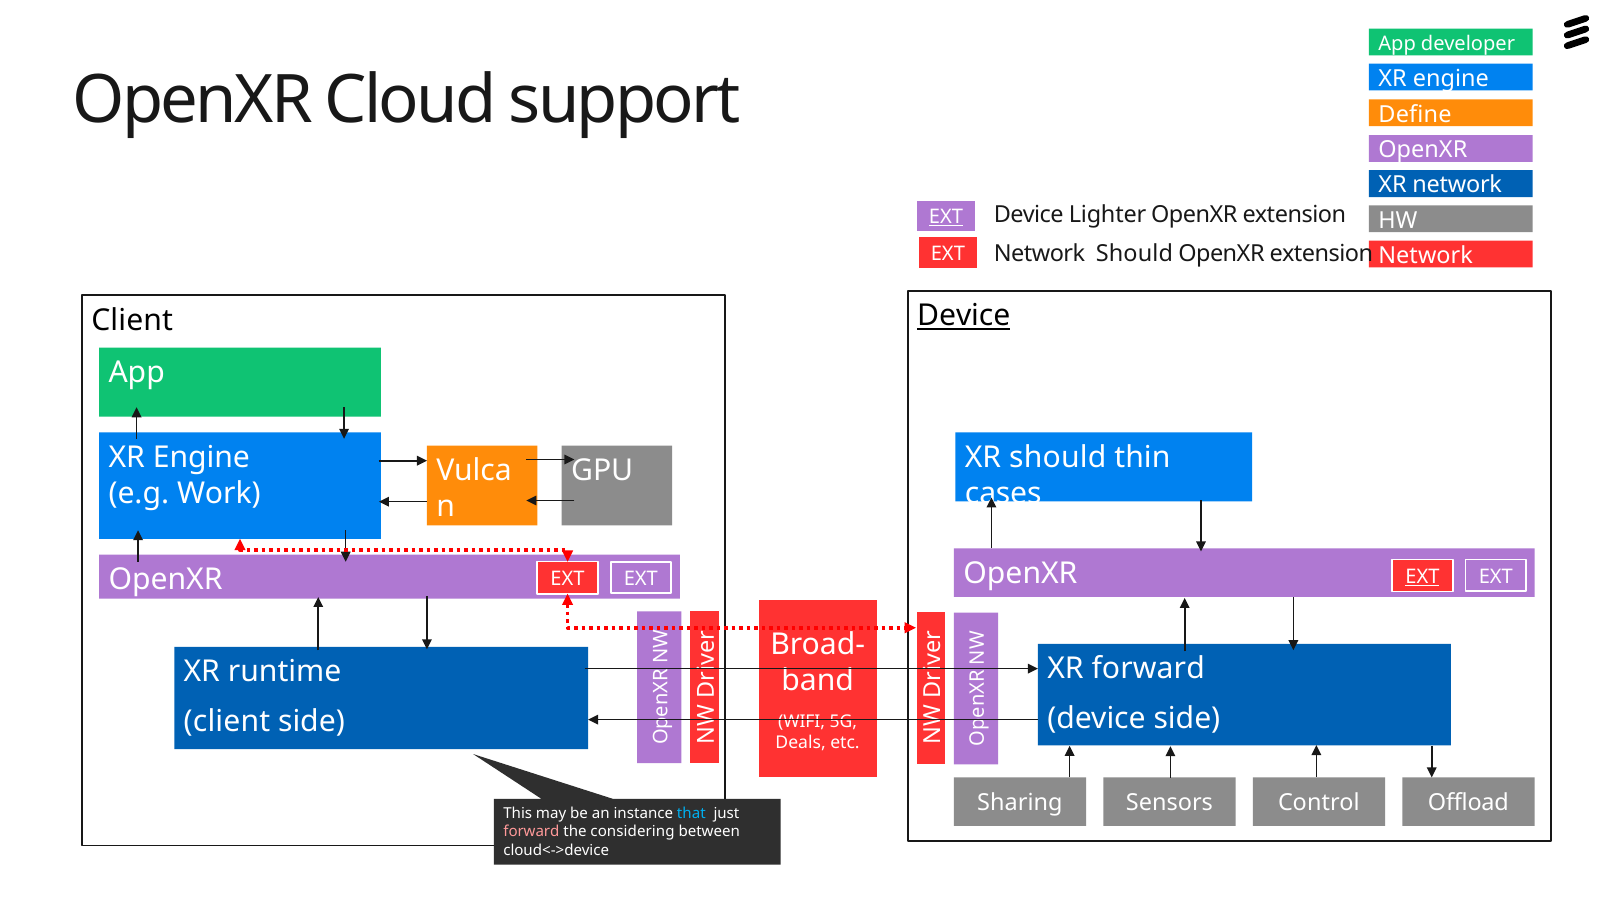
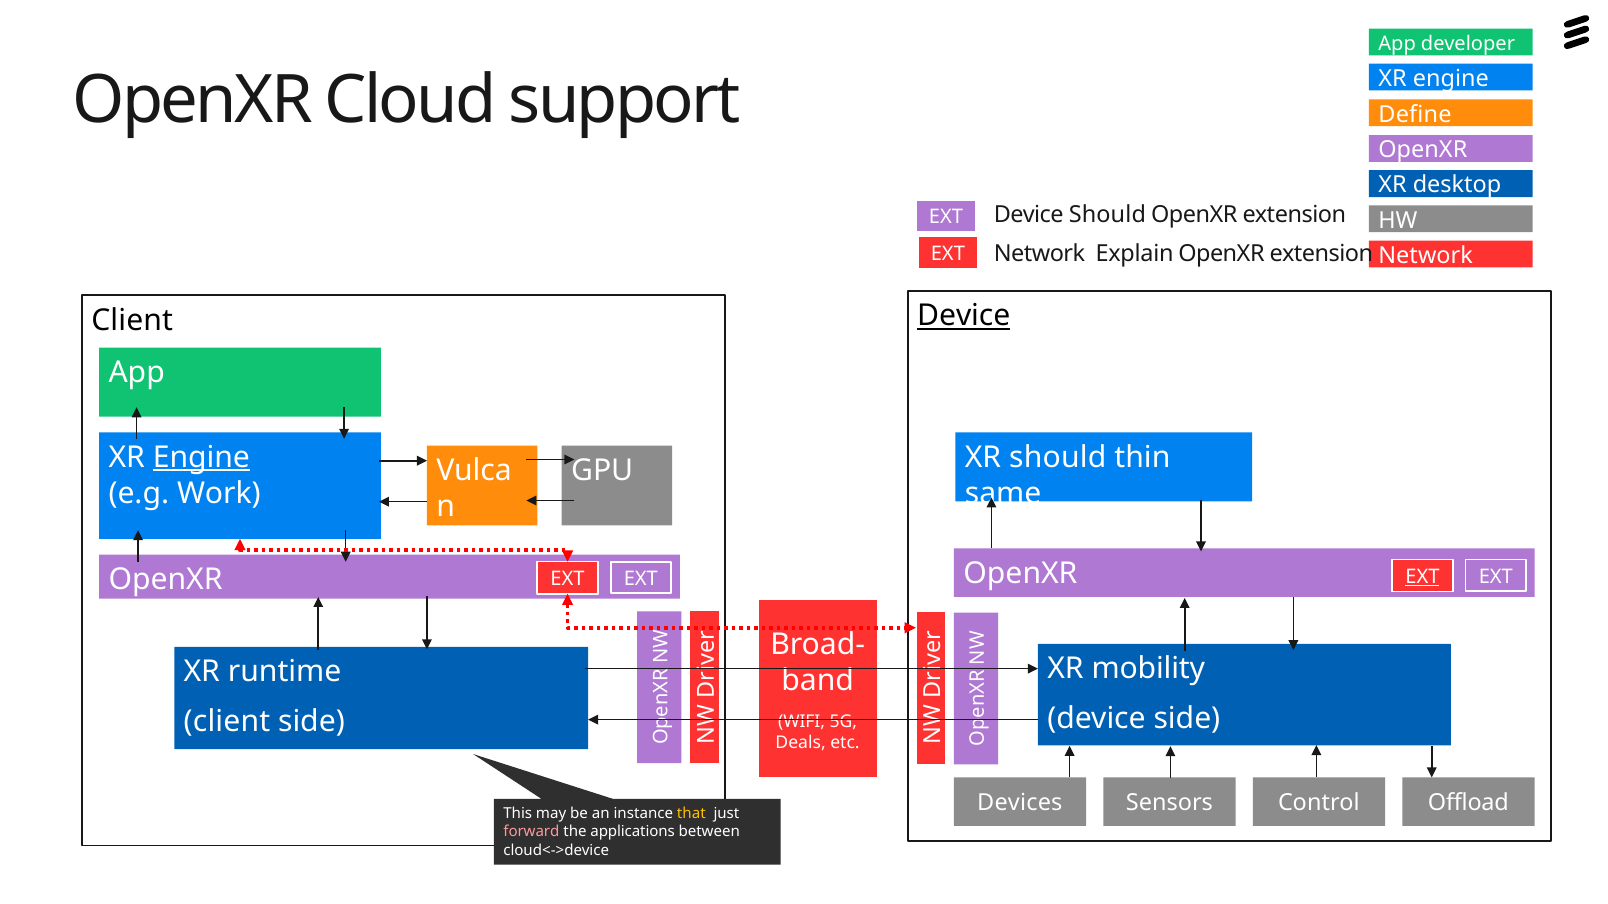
XR network: network -> desktop
Device Lighter: Lighter -> Should
EXT at (946, 217) underline: present -> none
Network Should: Should -> Explain
Engine at (201, 458) underline: none -> present
cases: cases -> same
XR forward: forward -> mobility
Sharing: Sharing -> Devices
that colour: light blue -> yellow
considering: considering -> applications
